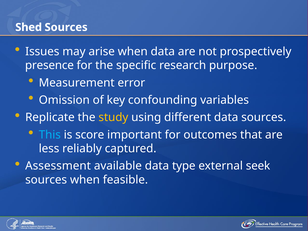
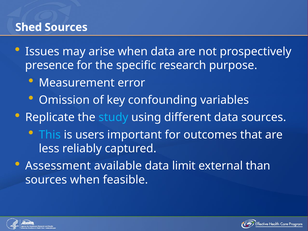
study colour: yellow -> light blue
score: score -> users
type: type -> limit
seek: seek -> than
